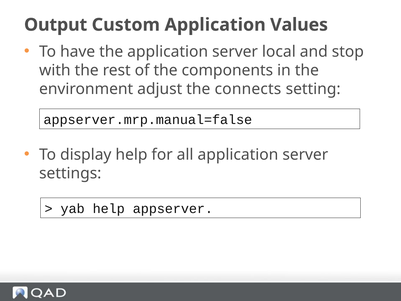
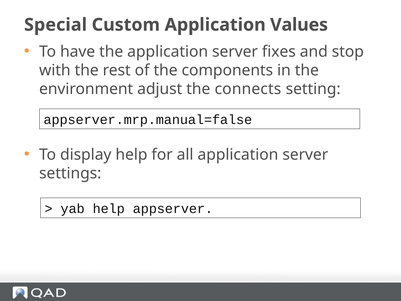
Output: Output -> Special
local: local -> fixes
